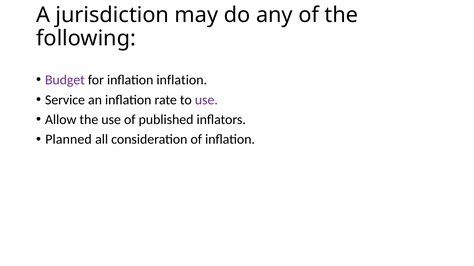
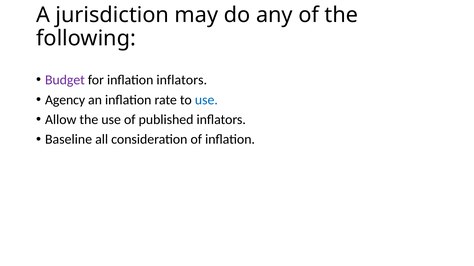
inflation inflation: inflation -> inflators
Service: Service -> Agency
use at (206, 100) colour: purple -> blue
Planned: Planned -> Baseline
